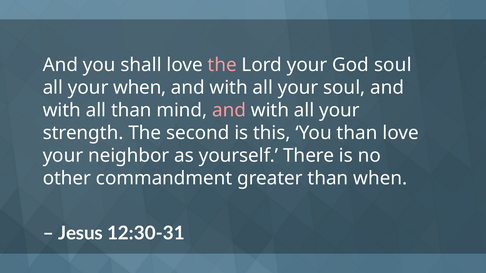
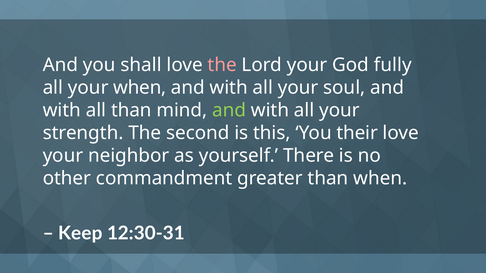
God soul: soul -> fully
and at (229, 111) colour: pink -> light green
You than: than -> their
Jesus: Jesus -> Keep
